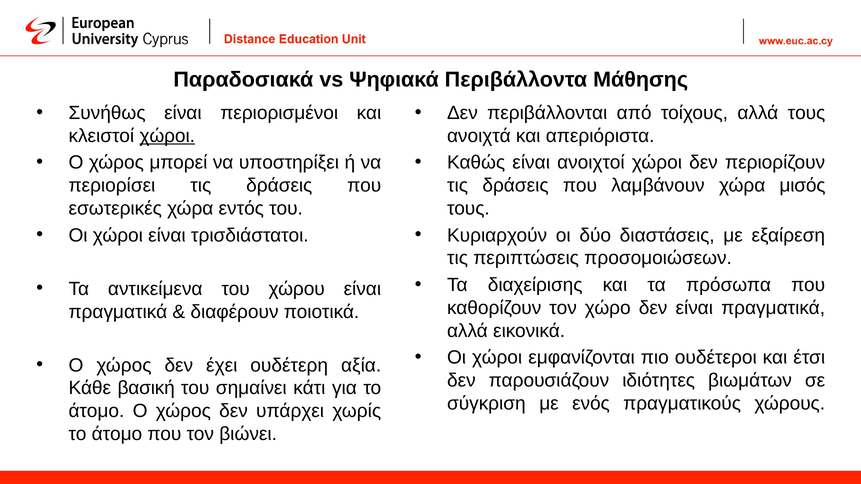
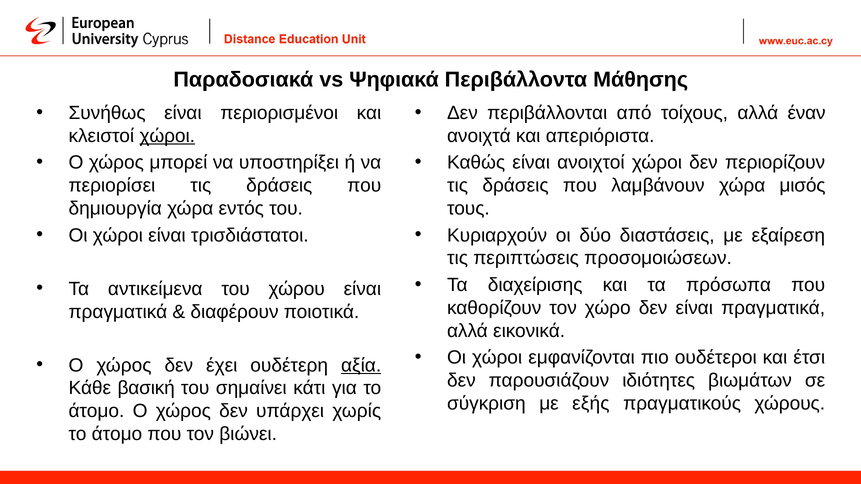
αλλά τους: τους -> έναν
εσωτερικές: εσωτερικές -> δημιουργία
αξία underline: none -> present
ενός: ενός -> εξής
